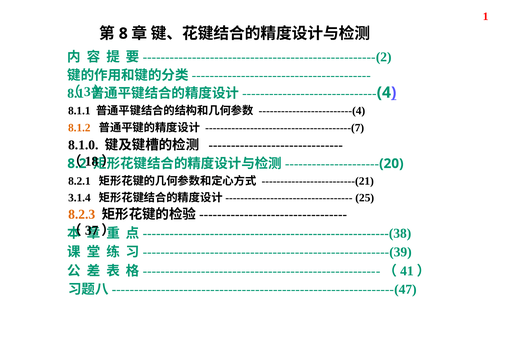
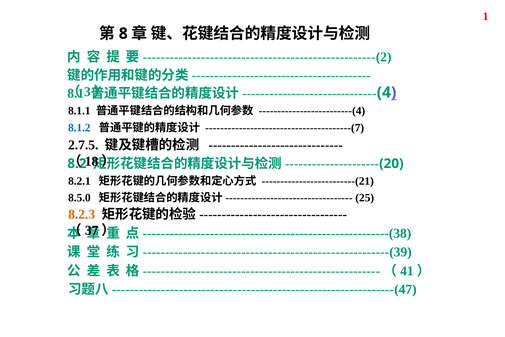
8.1.2 colour: orange -> blue
8.1.0: 8.1.0 -> 2.7.5
3.1.4: 3.1.4 -> 8.5.0
